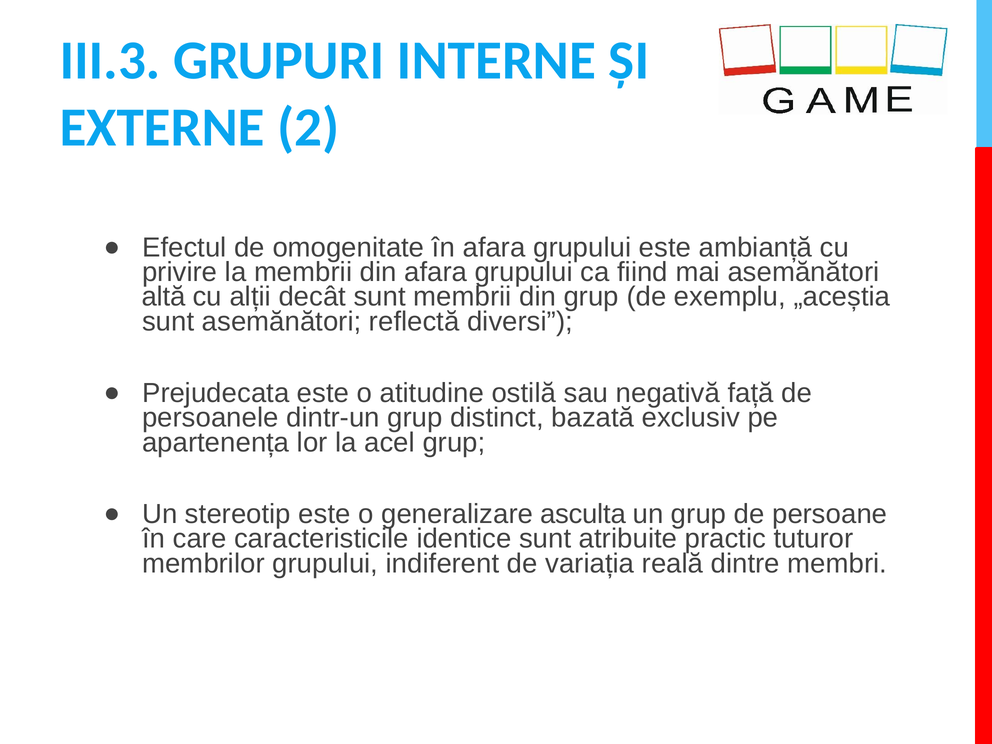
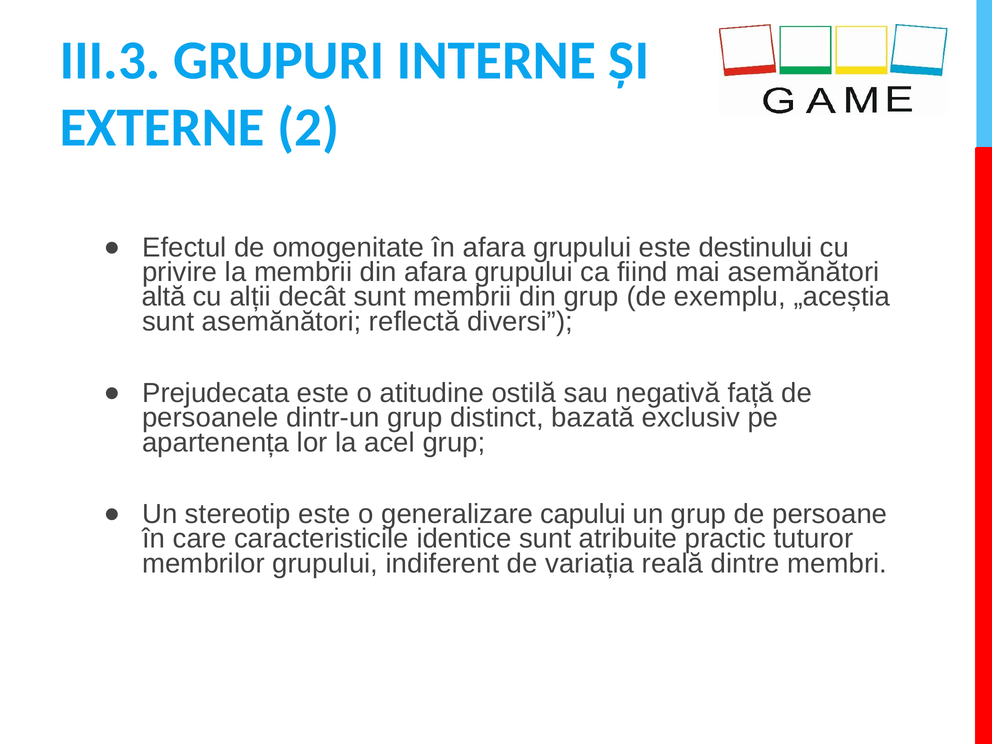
ambianță: ambianță -> destinului
asculta: asculta -> capului
